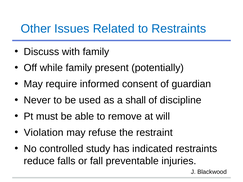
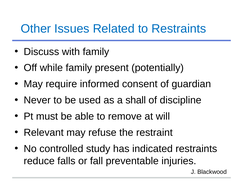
Violation: Violation -> Relevant
